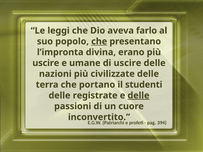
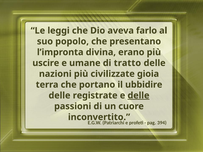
che at (99, 41) underline: present -> none
di uscire: uscire -> tratto
civilizzate delle: delle -> gioia
studenti: studenti -> ubbidire
